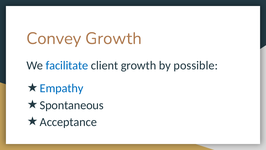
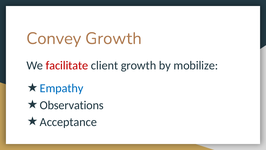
facilitate colour: blue -> red
possible: possible -> mobilize
Spontaneous: Spontaneous -> Observations
